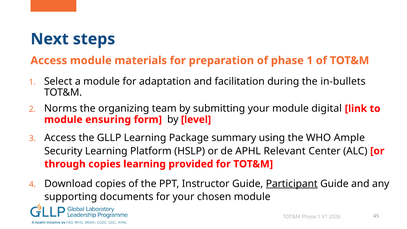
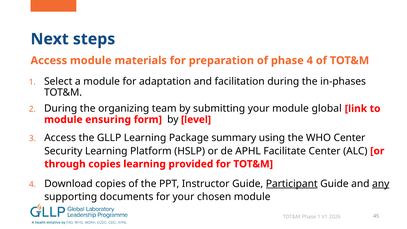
of phase 1: 1 -> 4
in-bullets: in-bullets -> in-phases
2 Norms: Norms -> During
digital: digital -> global
WHO Ample: Ample -> Center
Relevant: Relevant -> Facilitate
any underline: none -> present
